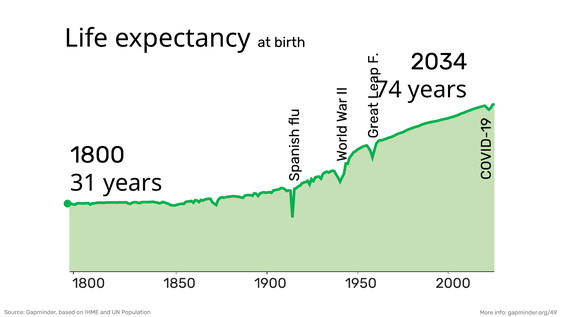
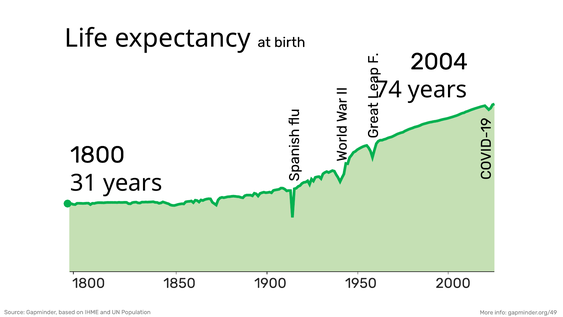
2034: 2034 -> 2004
